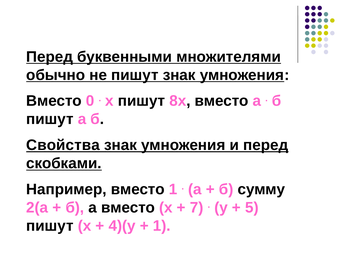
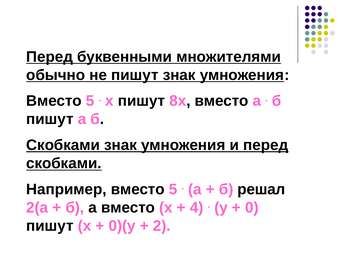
0 at (90, 101): 0 -> 5
Свойства at (63, 145): Свойства -> Скобками
Например вместо 1: 1 -> 5
сумму: сумму -> решал
7: 7 -> 4
5: 5 -> 0
4)(у: 4)(у -> 0)(у
1 at (162, 225): 1 -> 2
